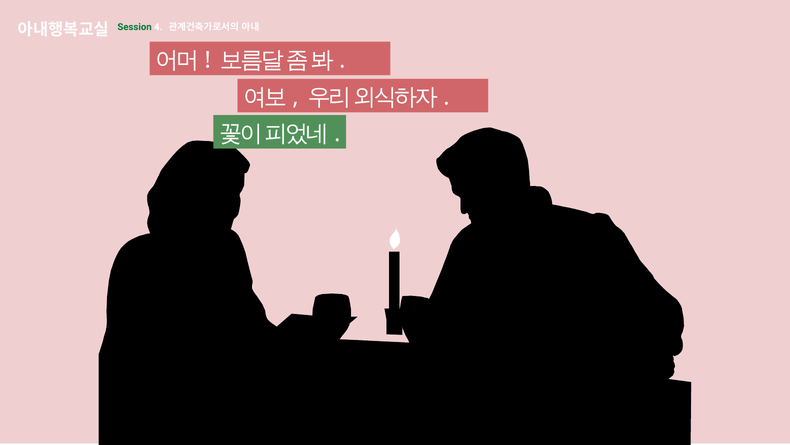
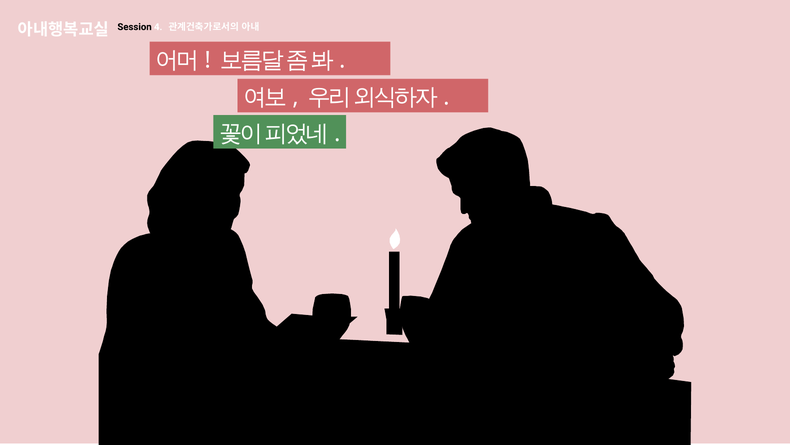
Session colour: green -> black
